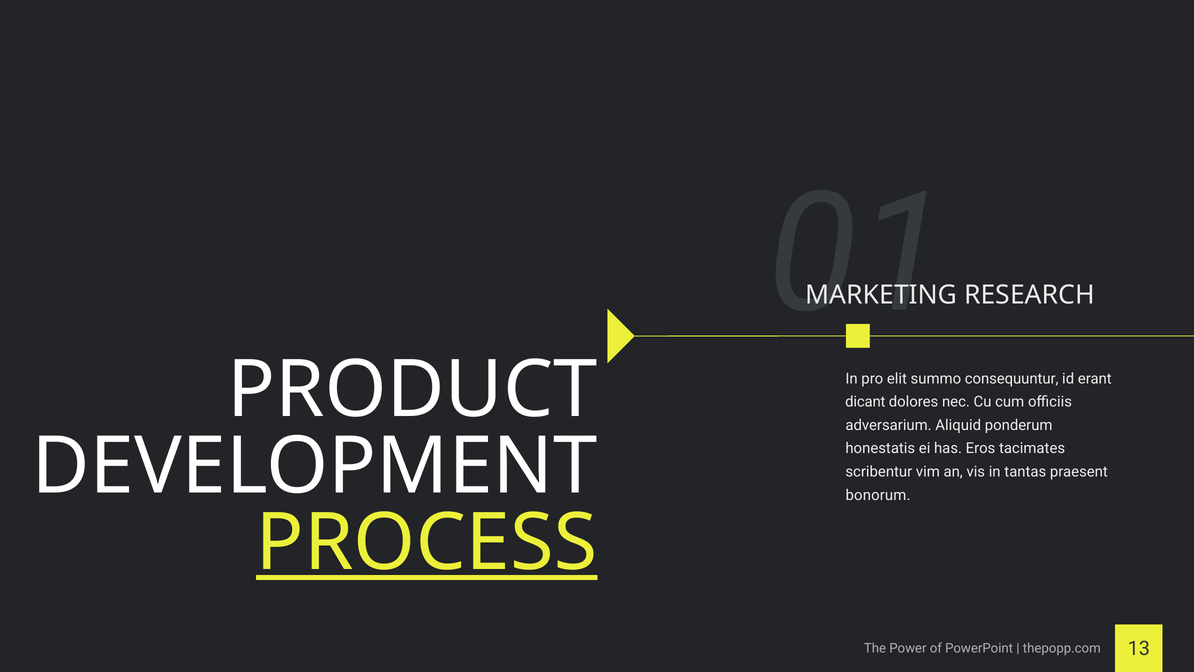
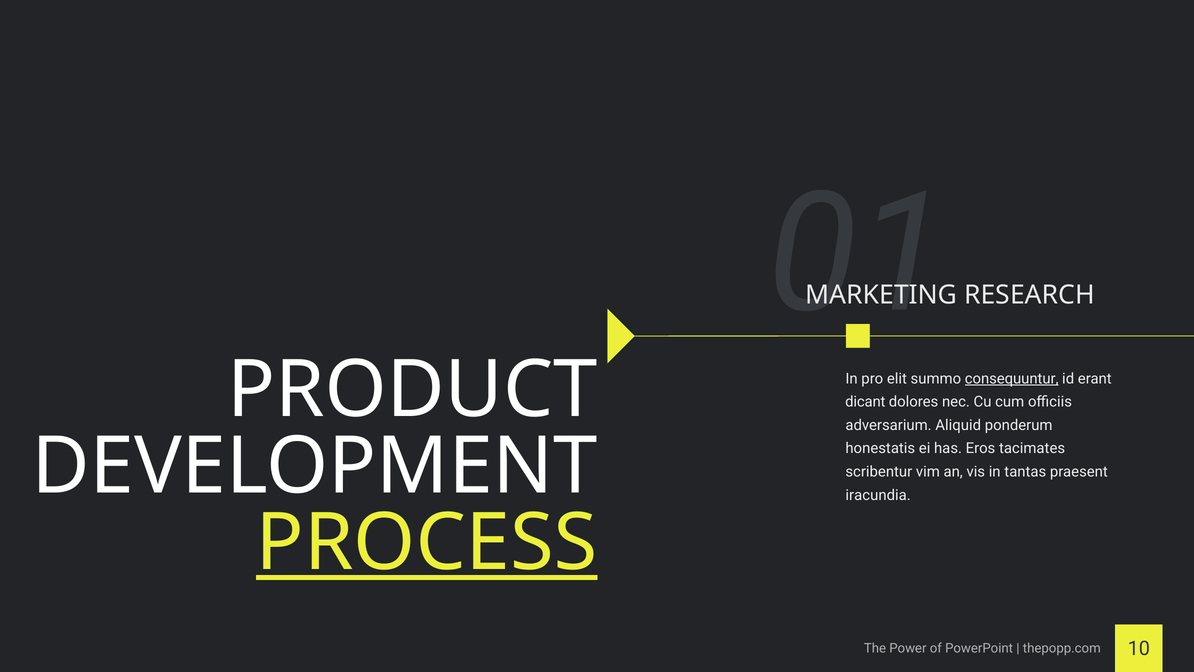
consequuntur underline: none -> present
bonorum: bonorum -> iracundia
13: 13 -> 10
